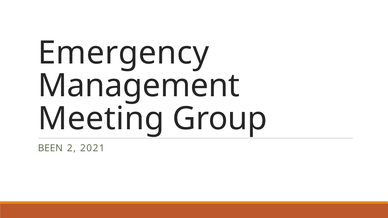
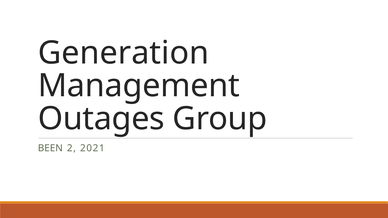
Emergency: Emergency -> Generation
Meeting: Meeting -> Outages
